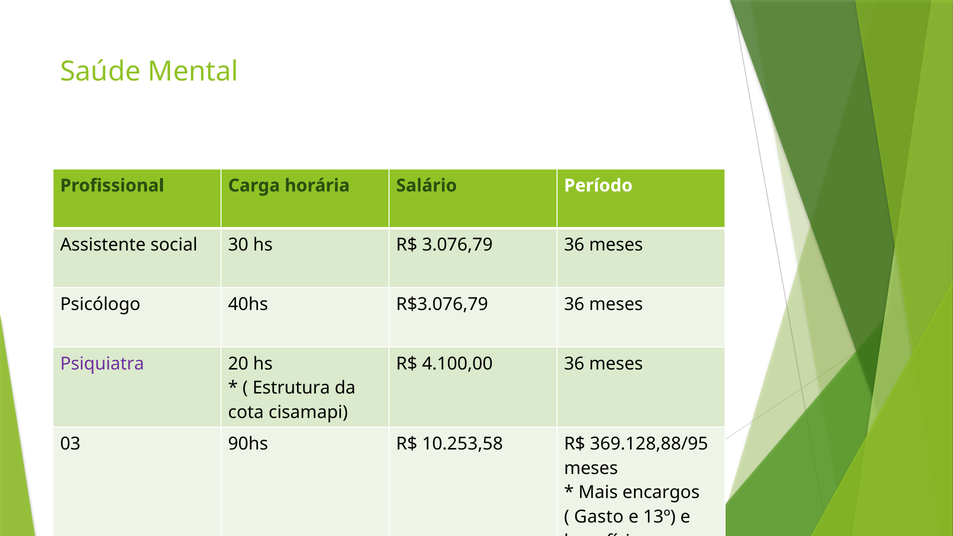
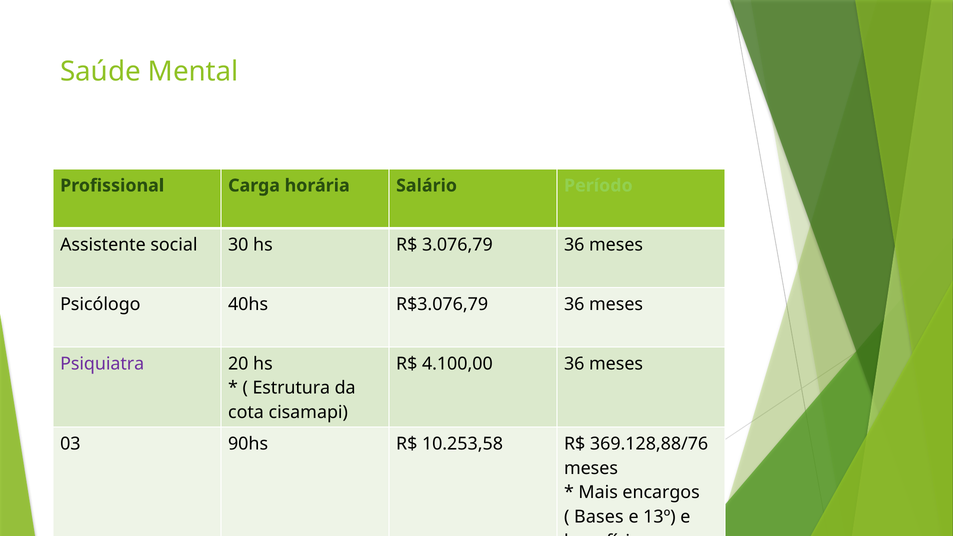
Período colour: white -> light green
369.128,88/95: 369.128,88/95 -> 369.128,88/76
Gasto: Gasto -> Bases
